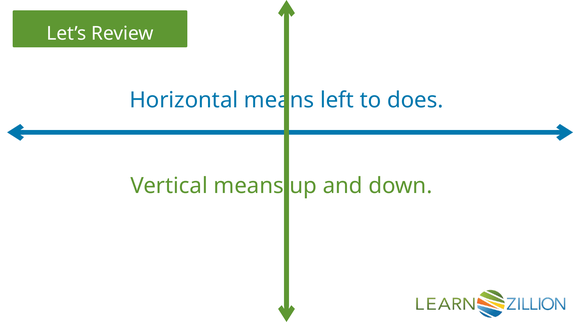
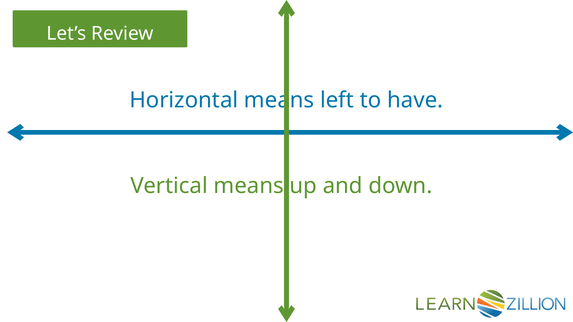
does: does -> have
